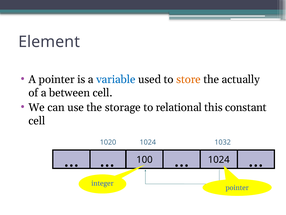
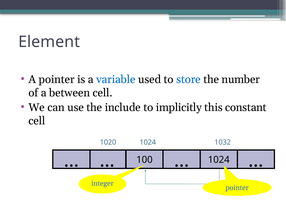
store colour: orange -> blue
actually: actually -> number
storage: storage -> include
relational: relational -> implicitly
